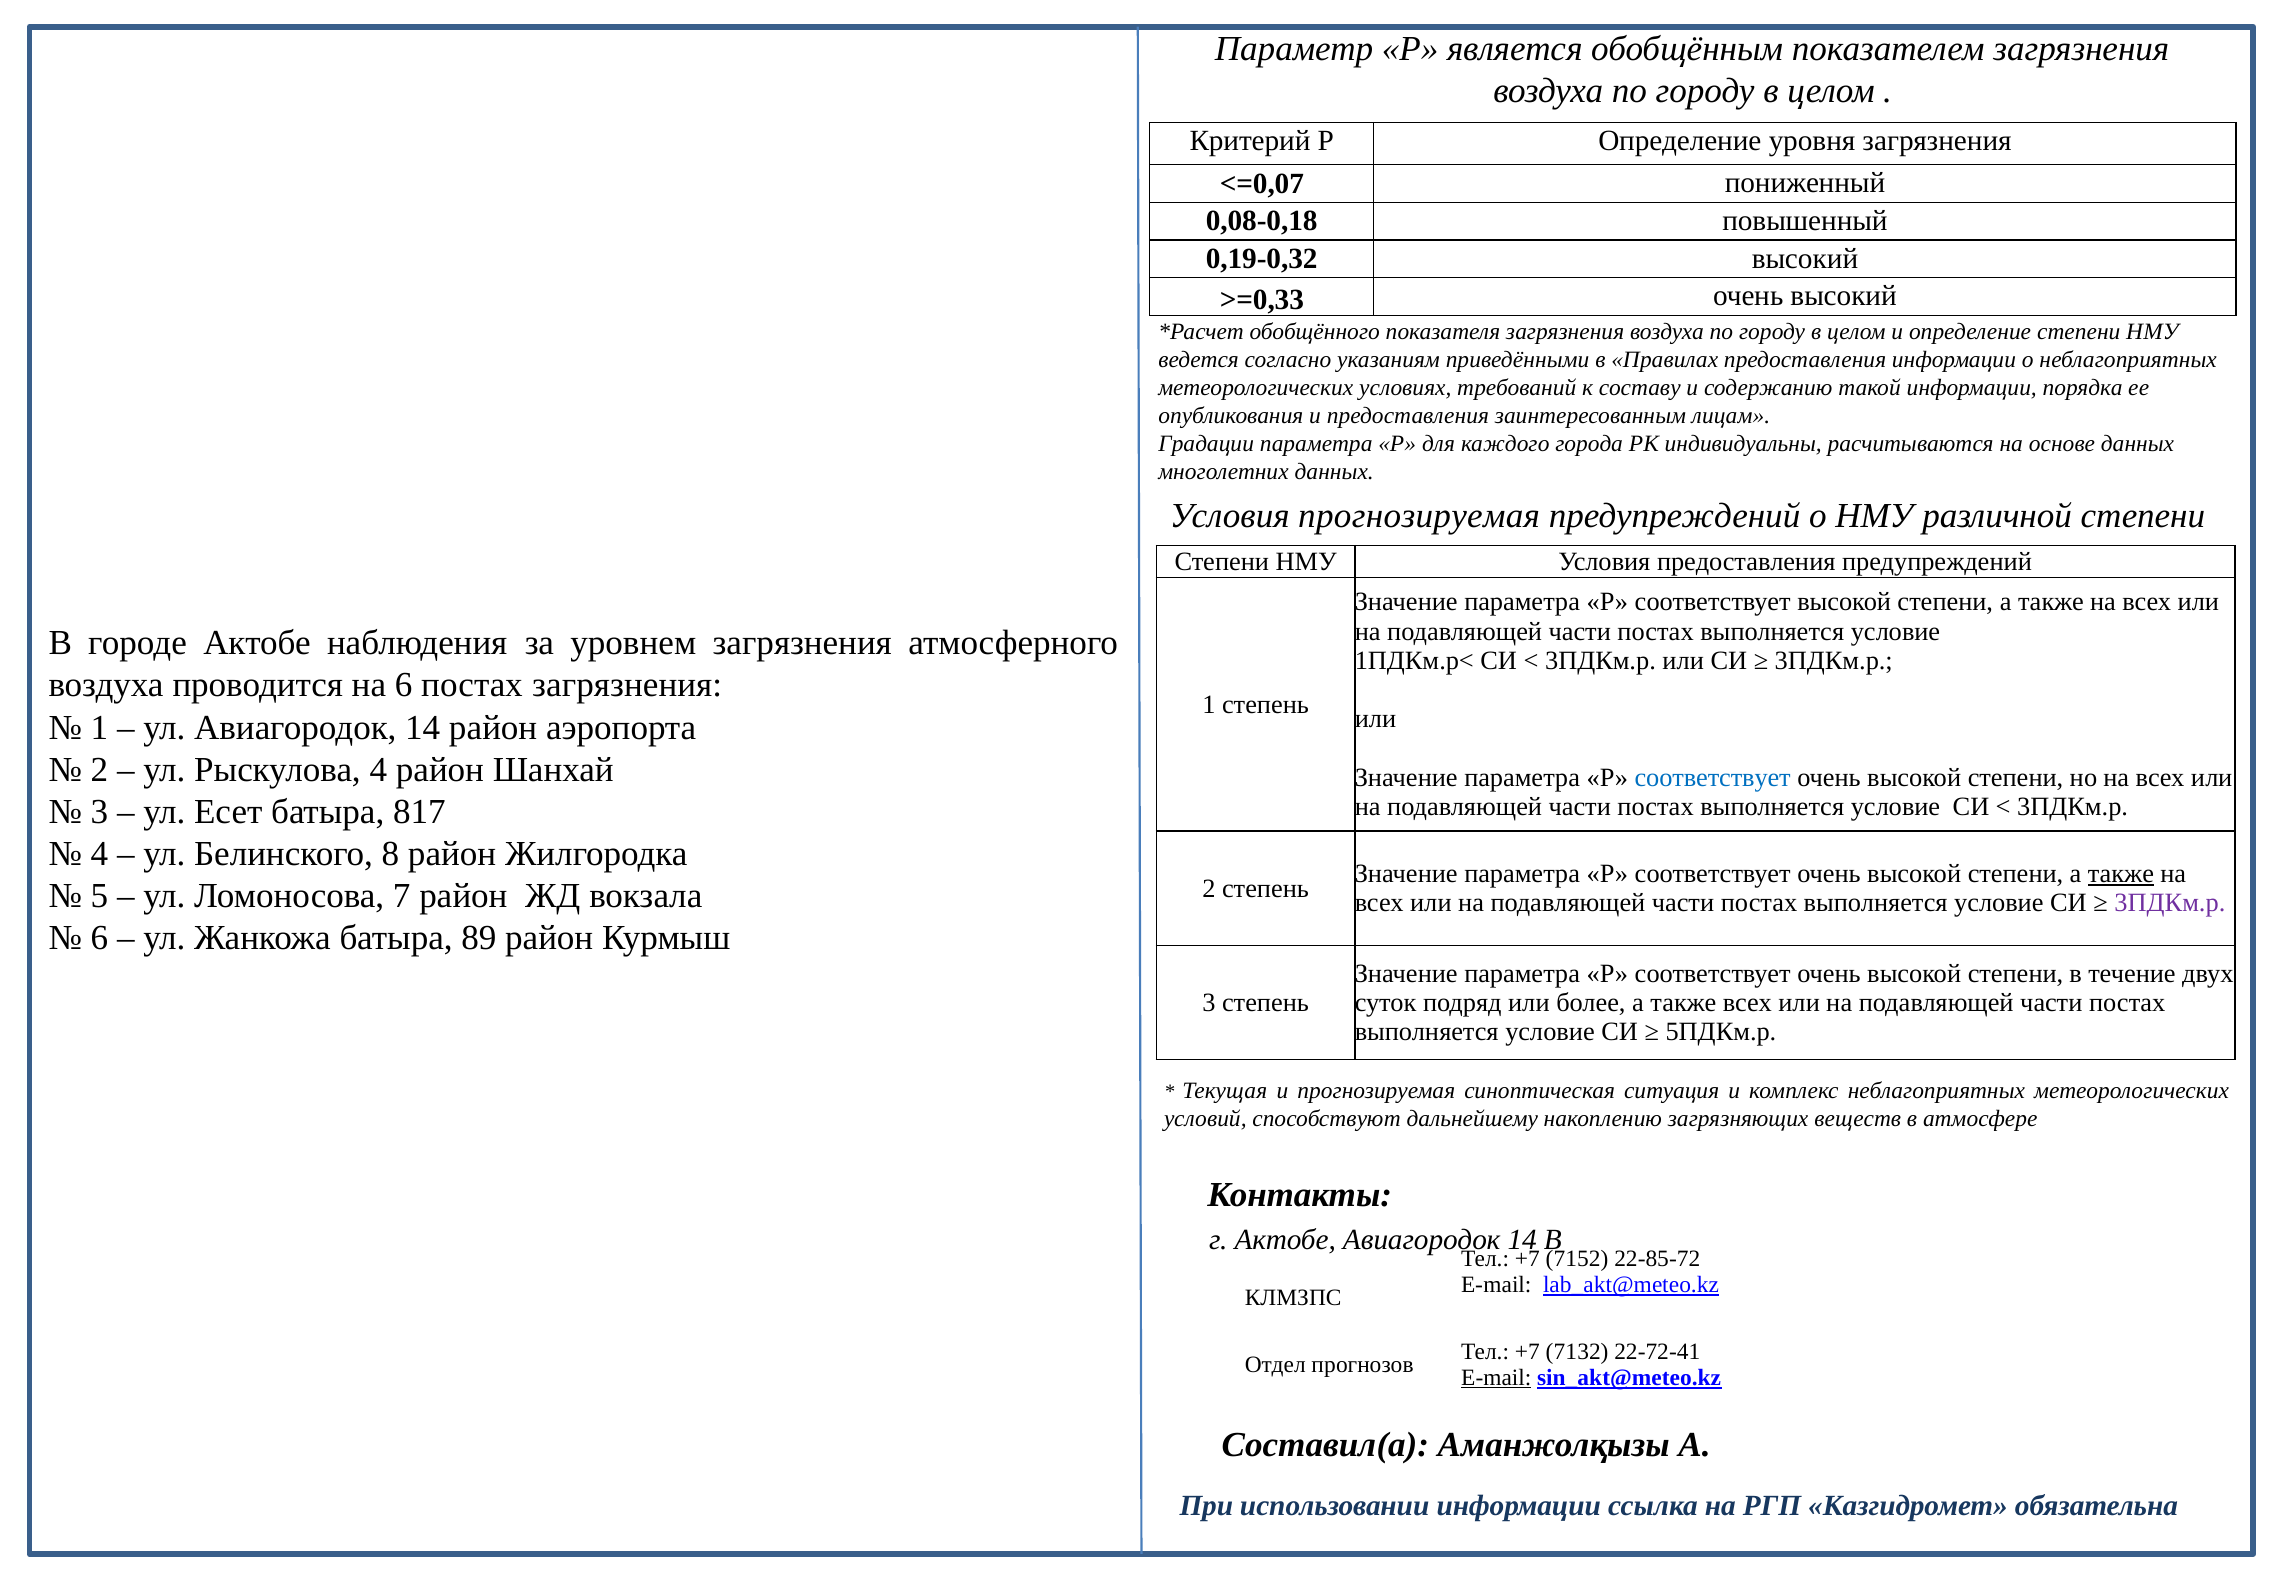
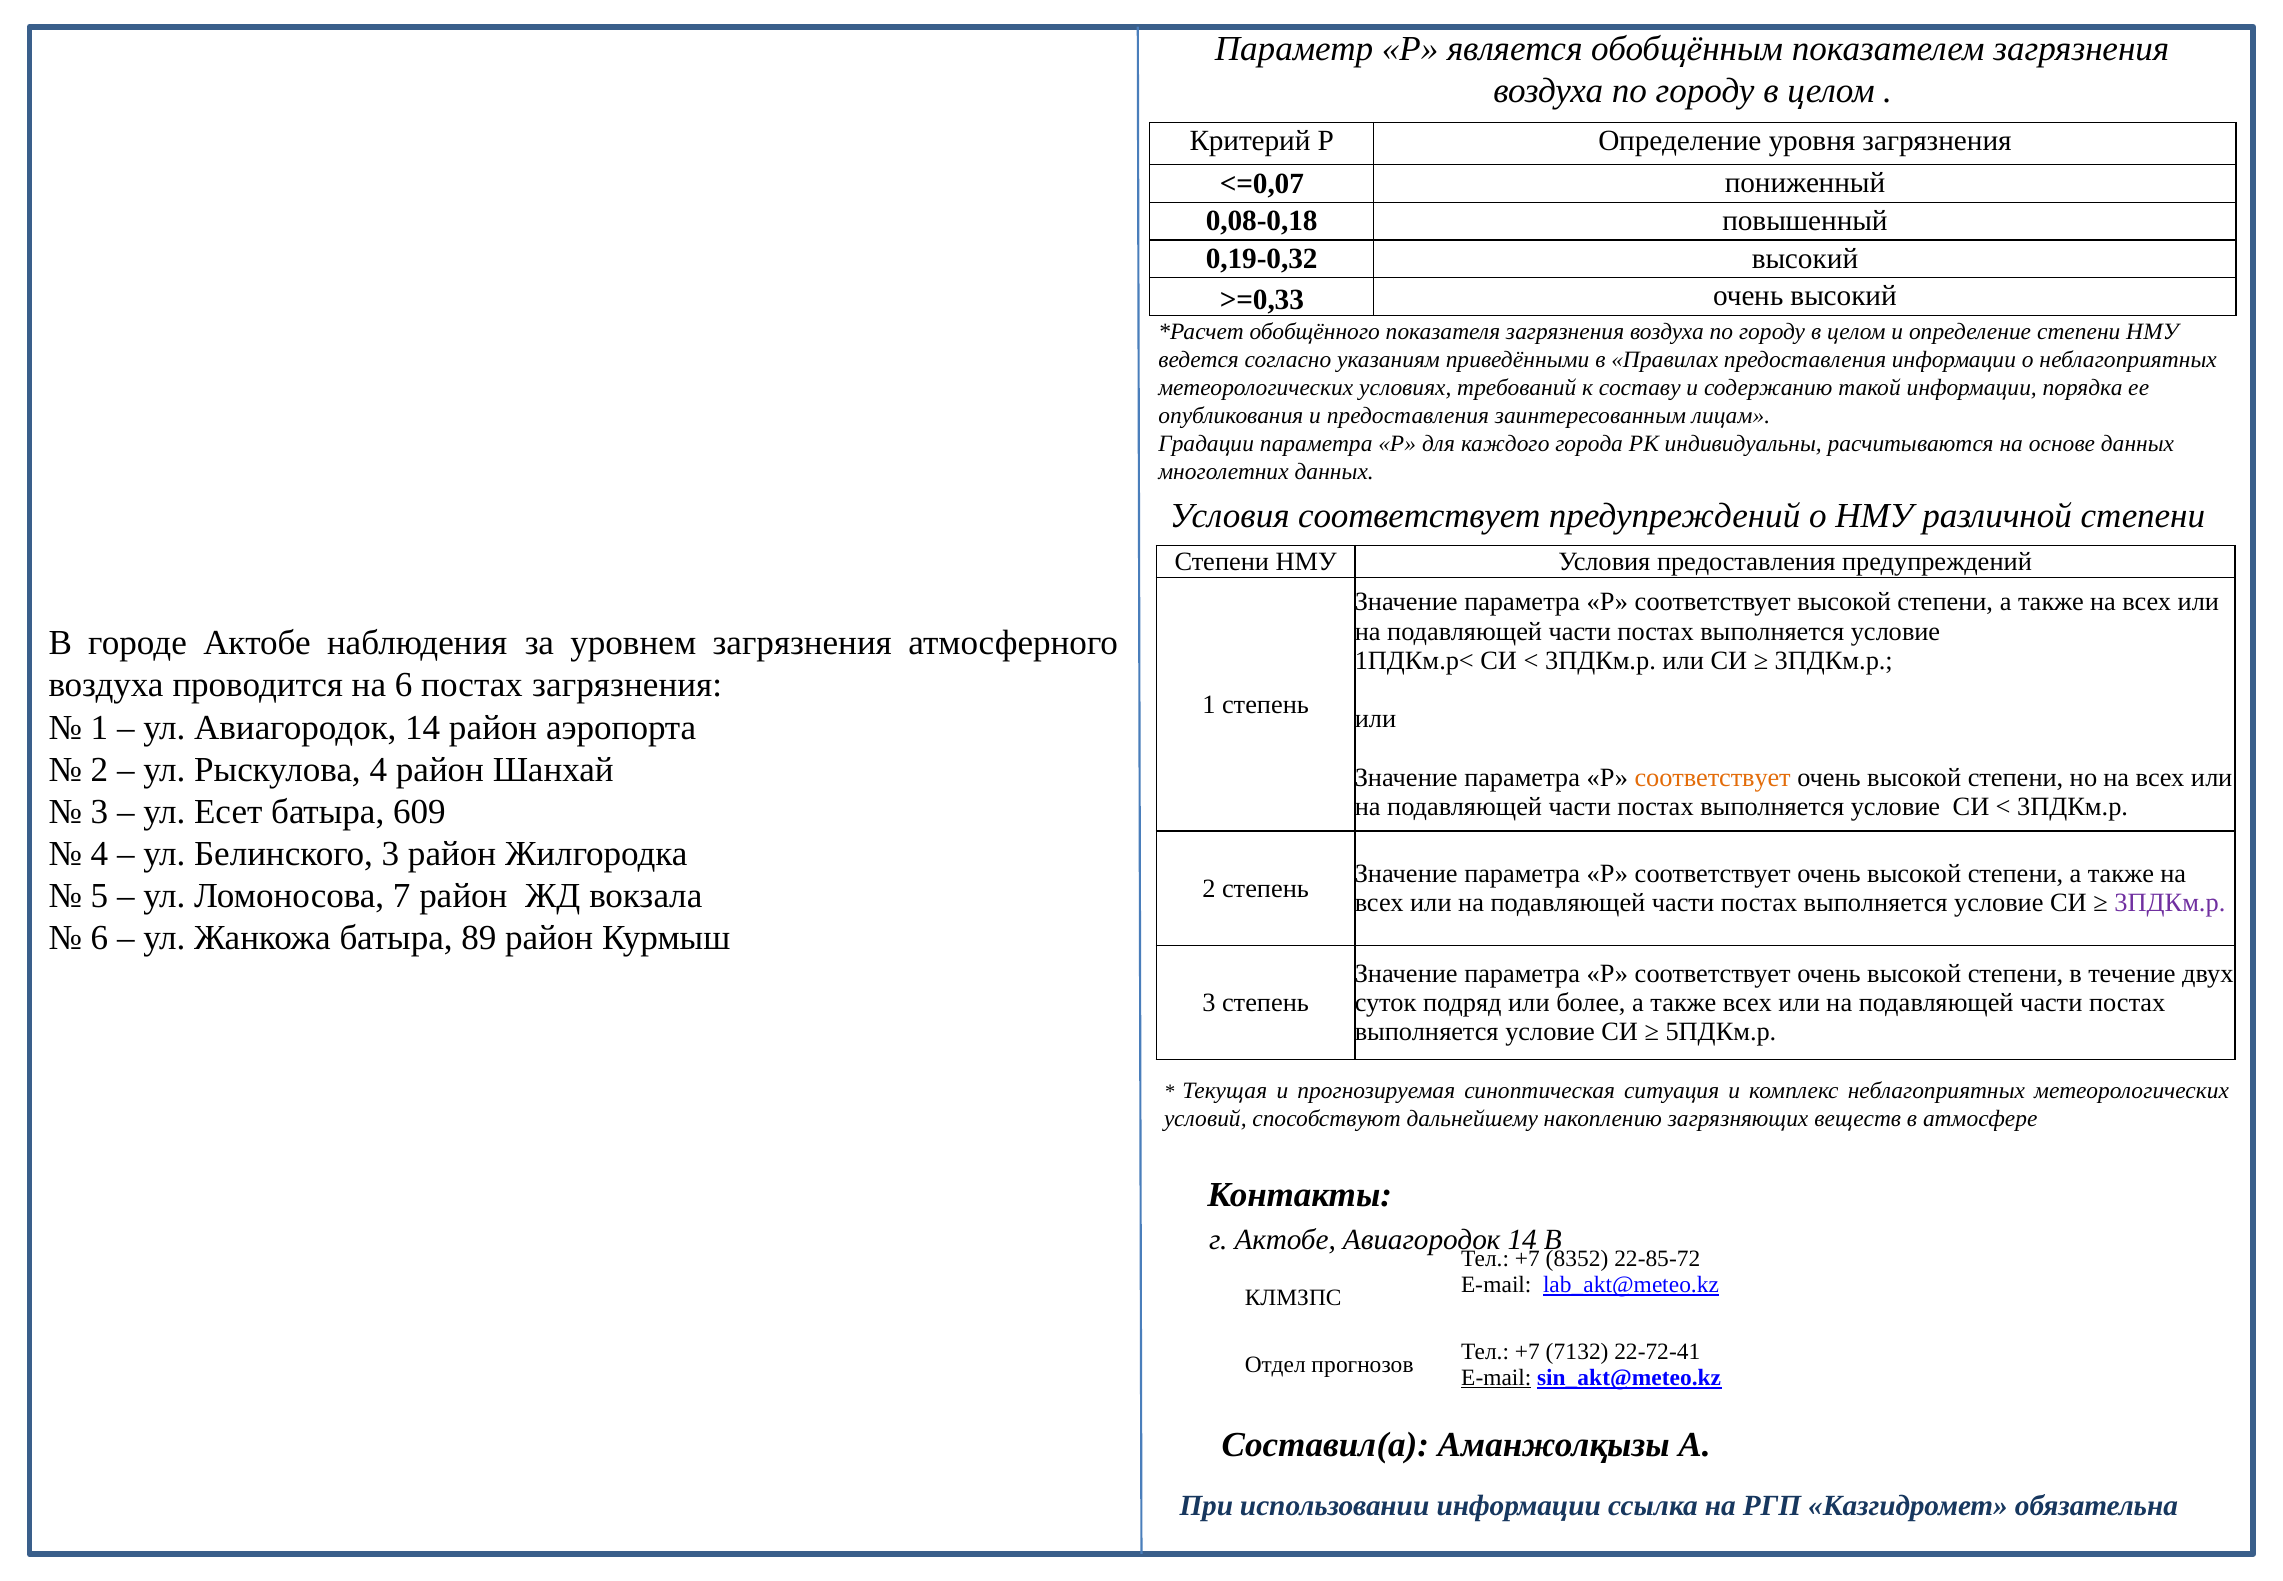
Условия прогнозируемая: прогнозируемая -> соответствует
соответствует at (1713, 777) colour: blue -> orange
817: 817 -> 609
Белинского 8: 8 -> 3
также at (2121, 873) underline: present -> none
7152: 7152 -> 8352
